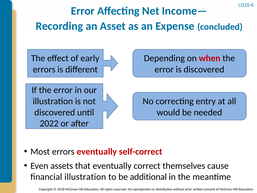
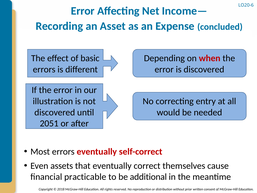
early: early -> basic
2022: 2022 -> 2051
financial illustration: illustration -> practicable
